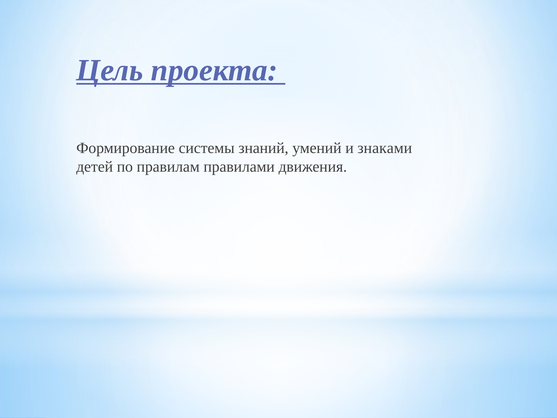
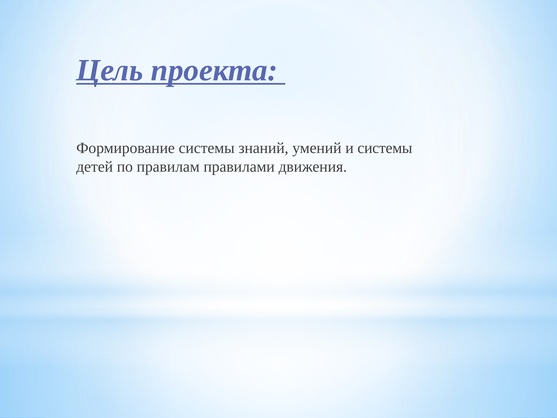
и знаками: знаками -> системы
